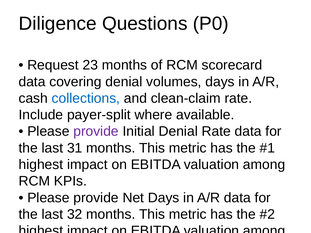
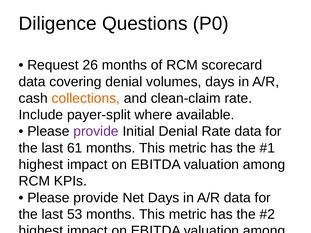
23: 23 -> 26
collections colour: blue -> orange
31: 31 -> 61
32: 32 -> 53
